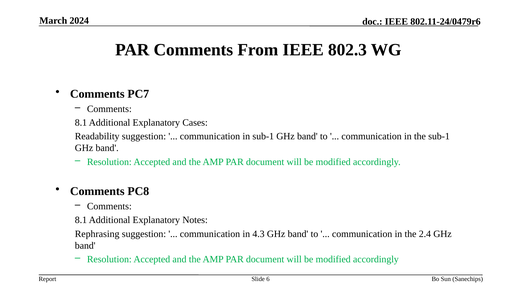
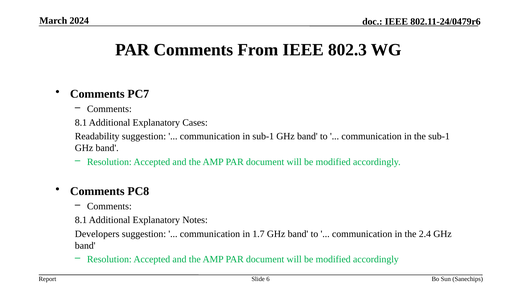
Rephrasing: Rephrasing -> Developers
4.3: 4.3 -> 1.7
